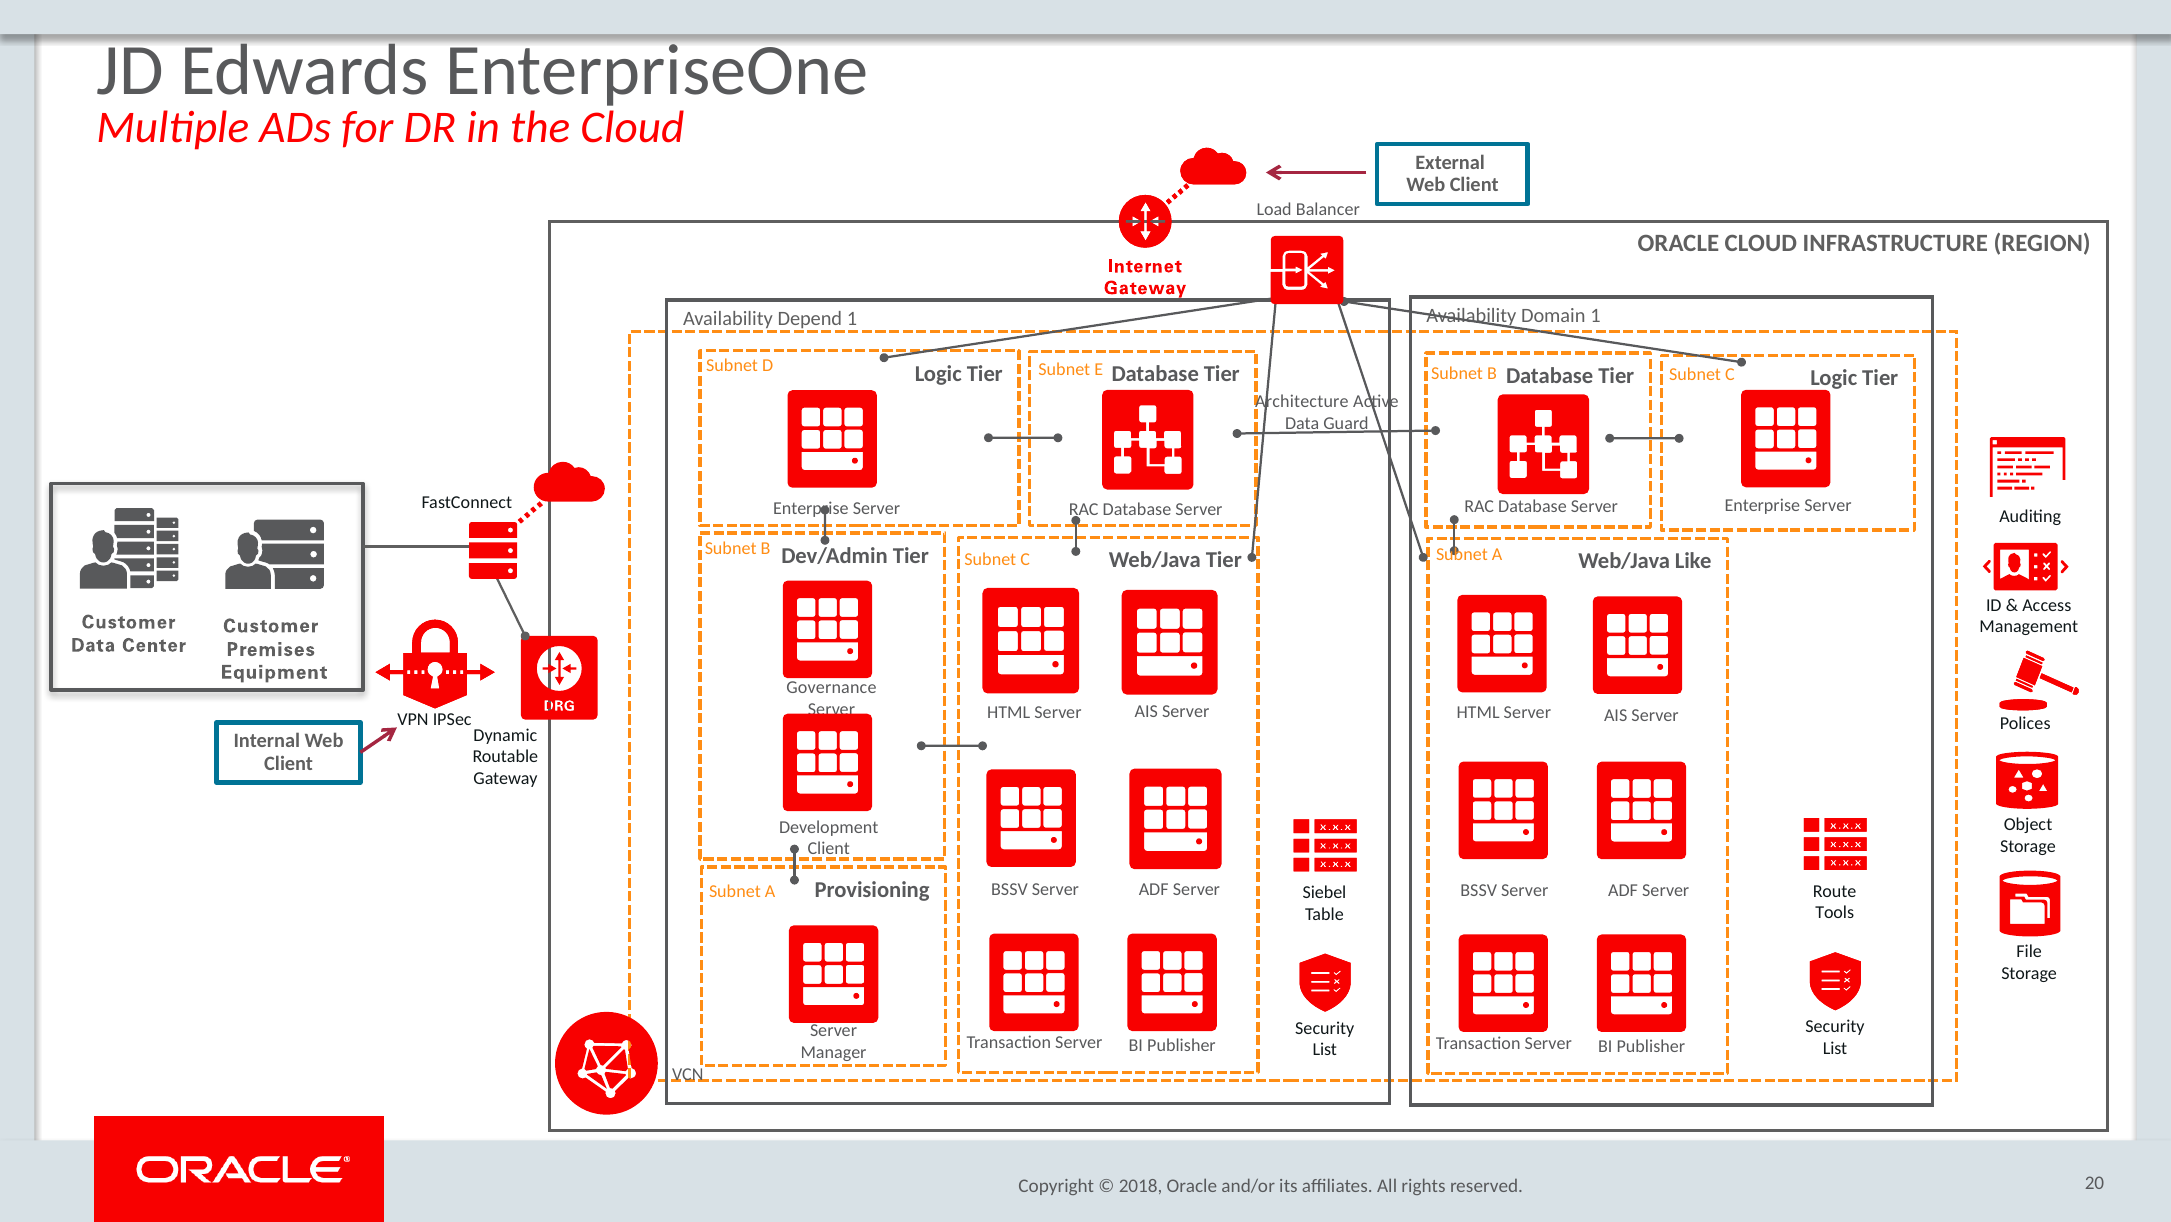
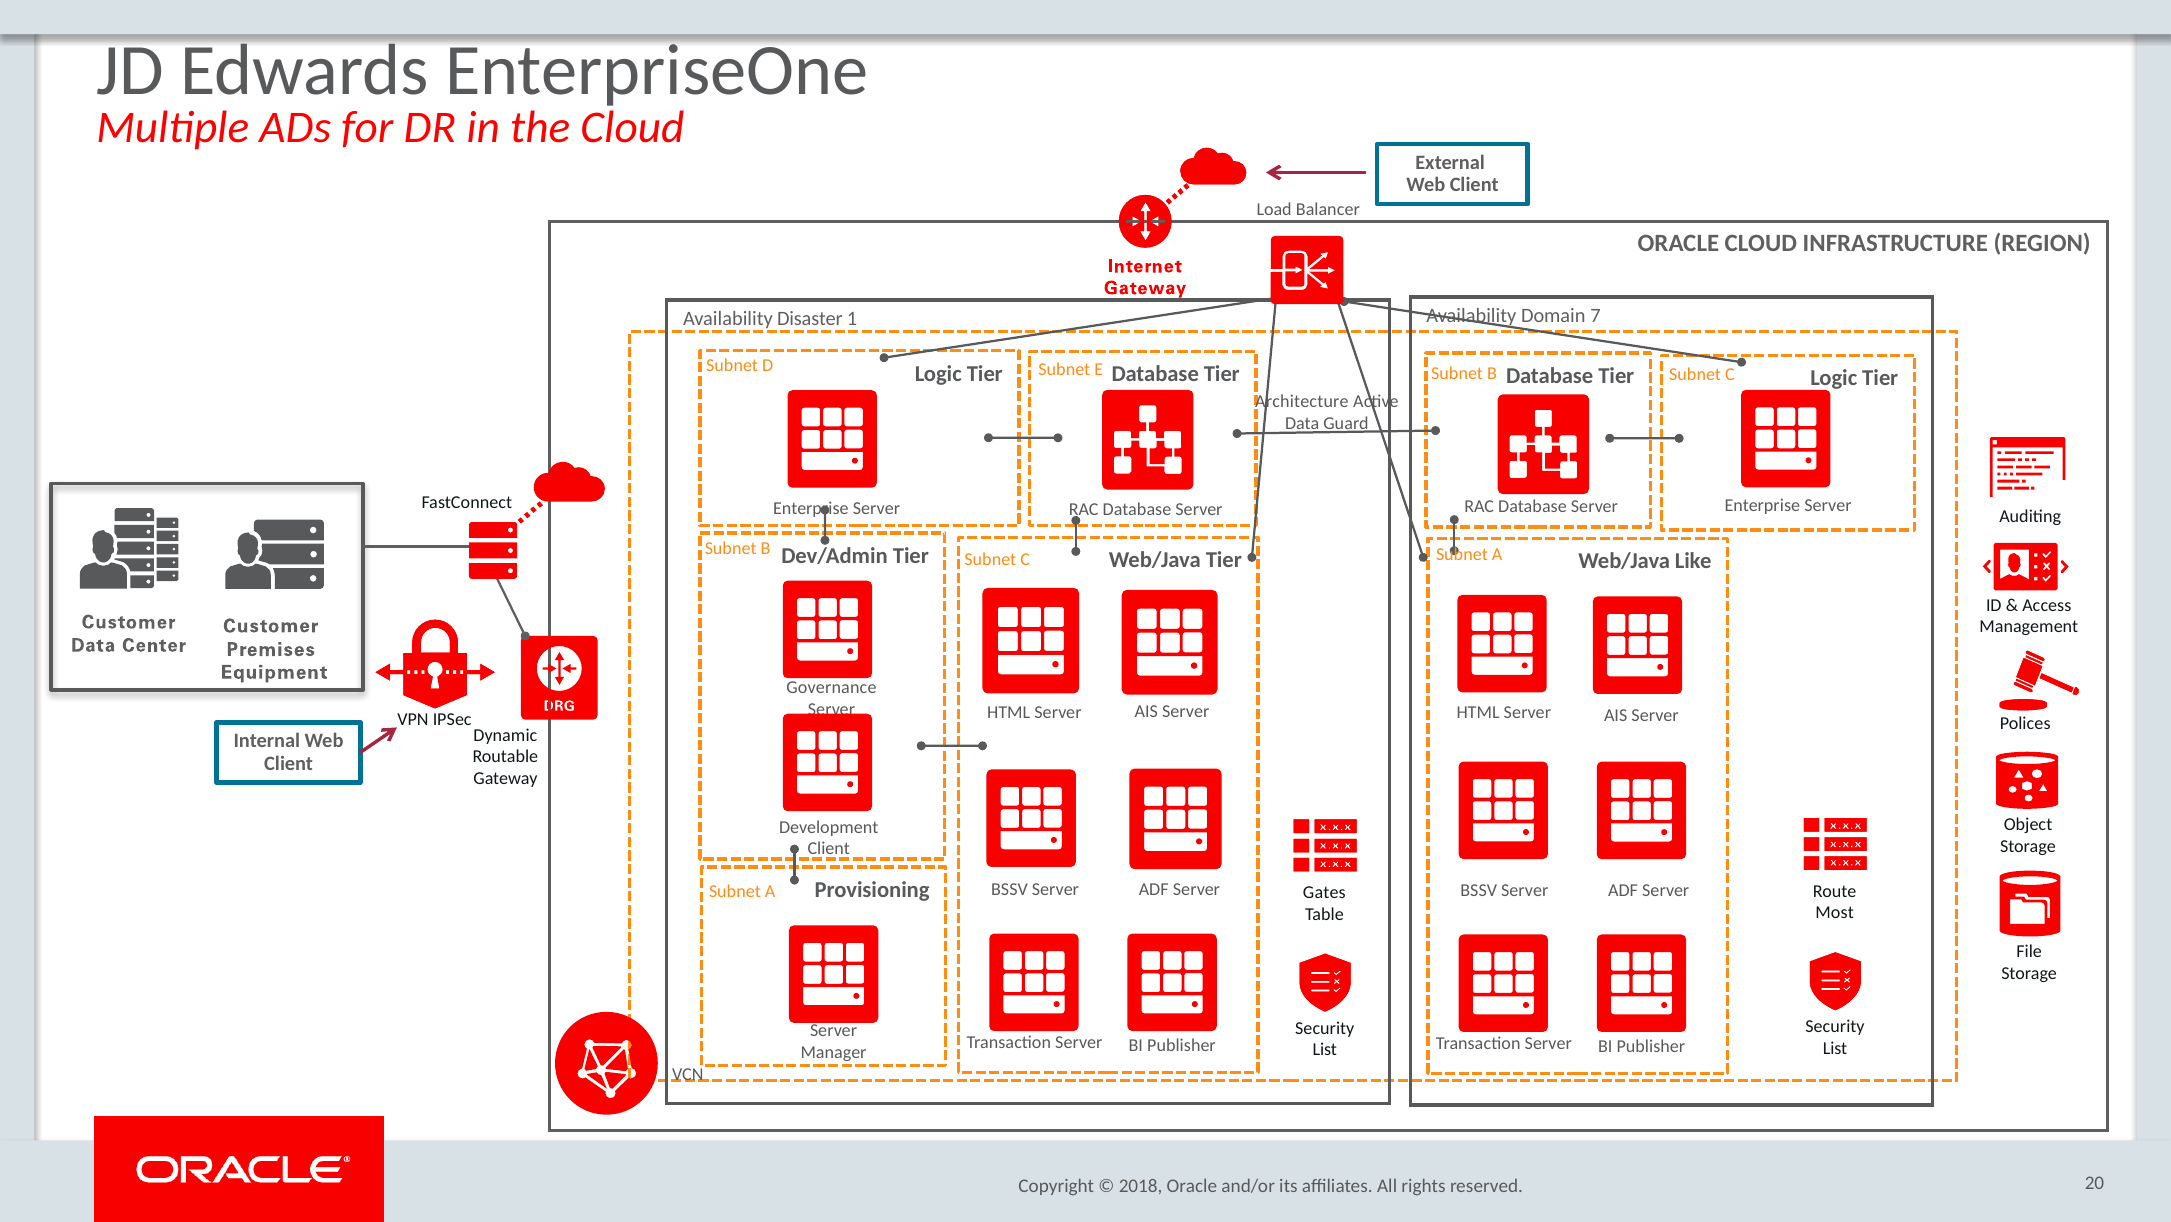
Depend: Depend -> Disaster
Domain 1: 1 -> 7
Siebel: Siebel -> Gates
Tools: Tools -> Most
